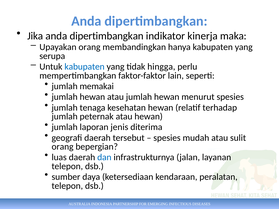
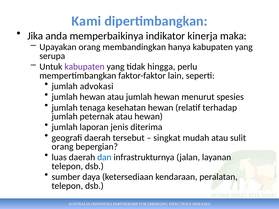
Anda at (86, 21): Anda -> Kami
Jika anda dipertimbangkan: dipertimbangkan -> memperbaikinya
kabupaten at (85, 67) colour: blue -> purple
memakai: memakai -> advokasi
spesies at (167, 138): spesies -> singkat
